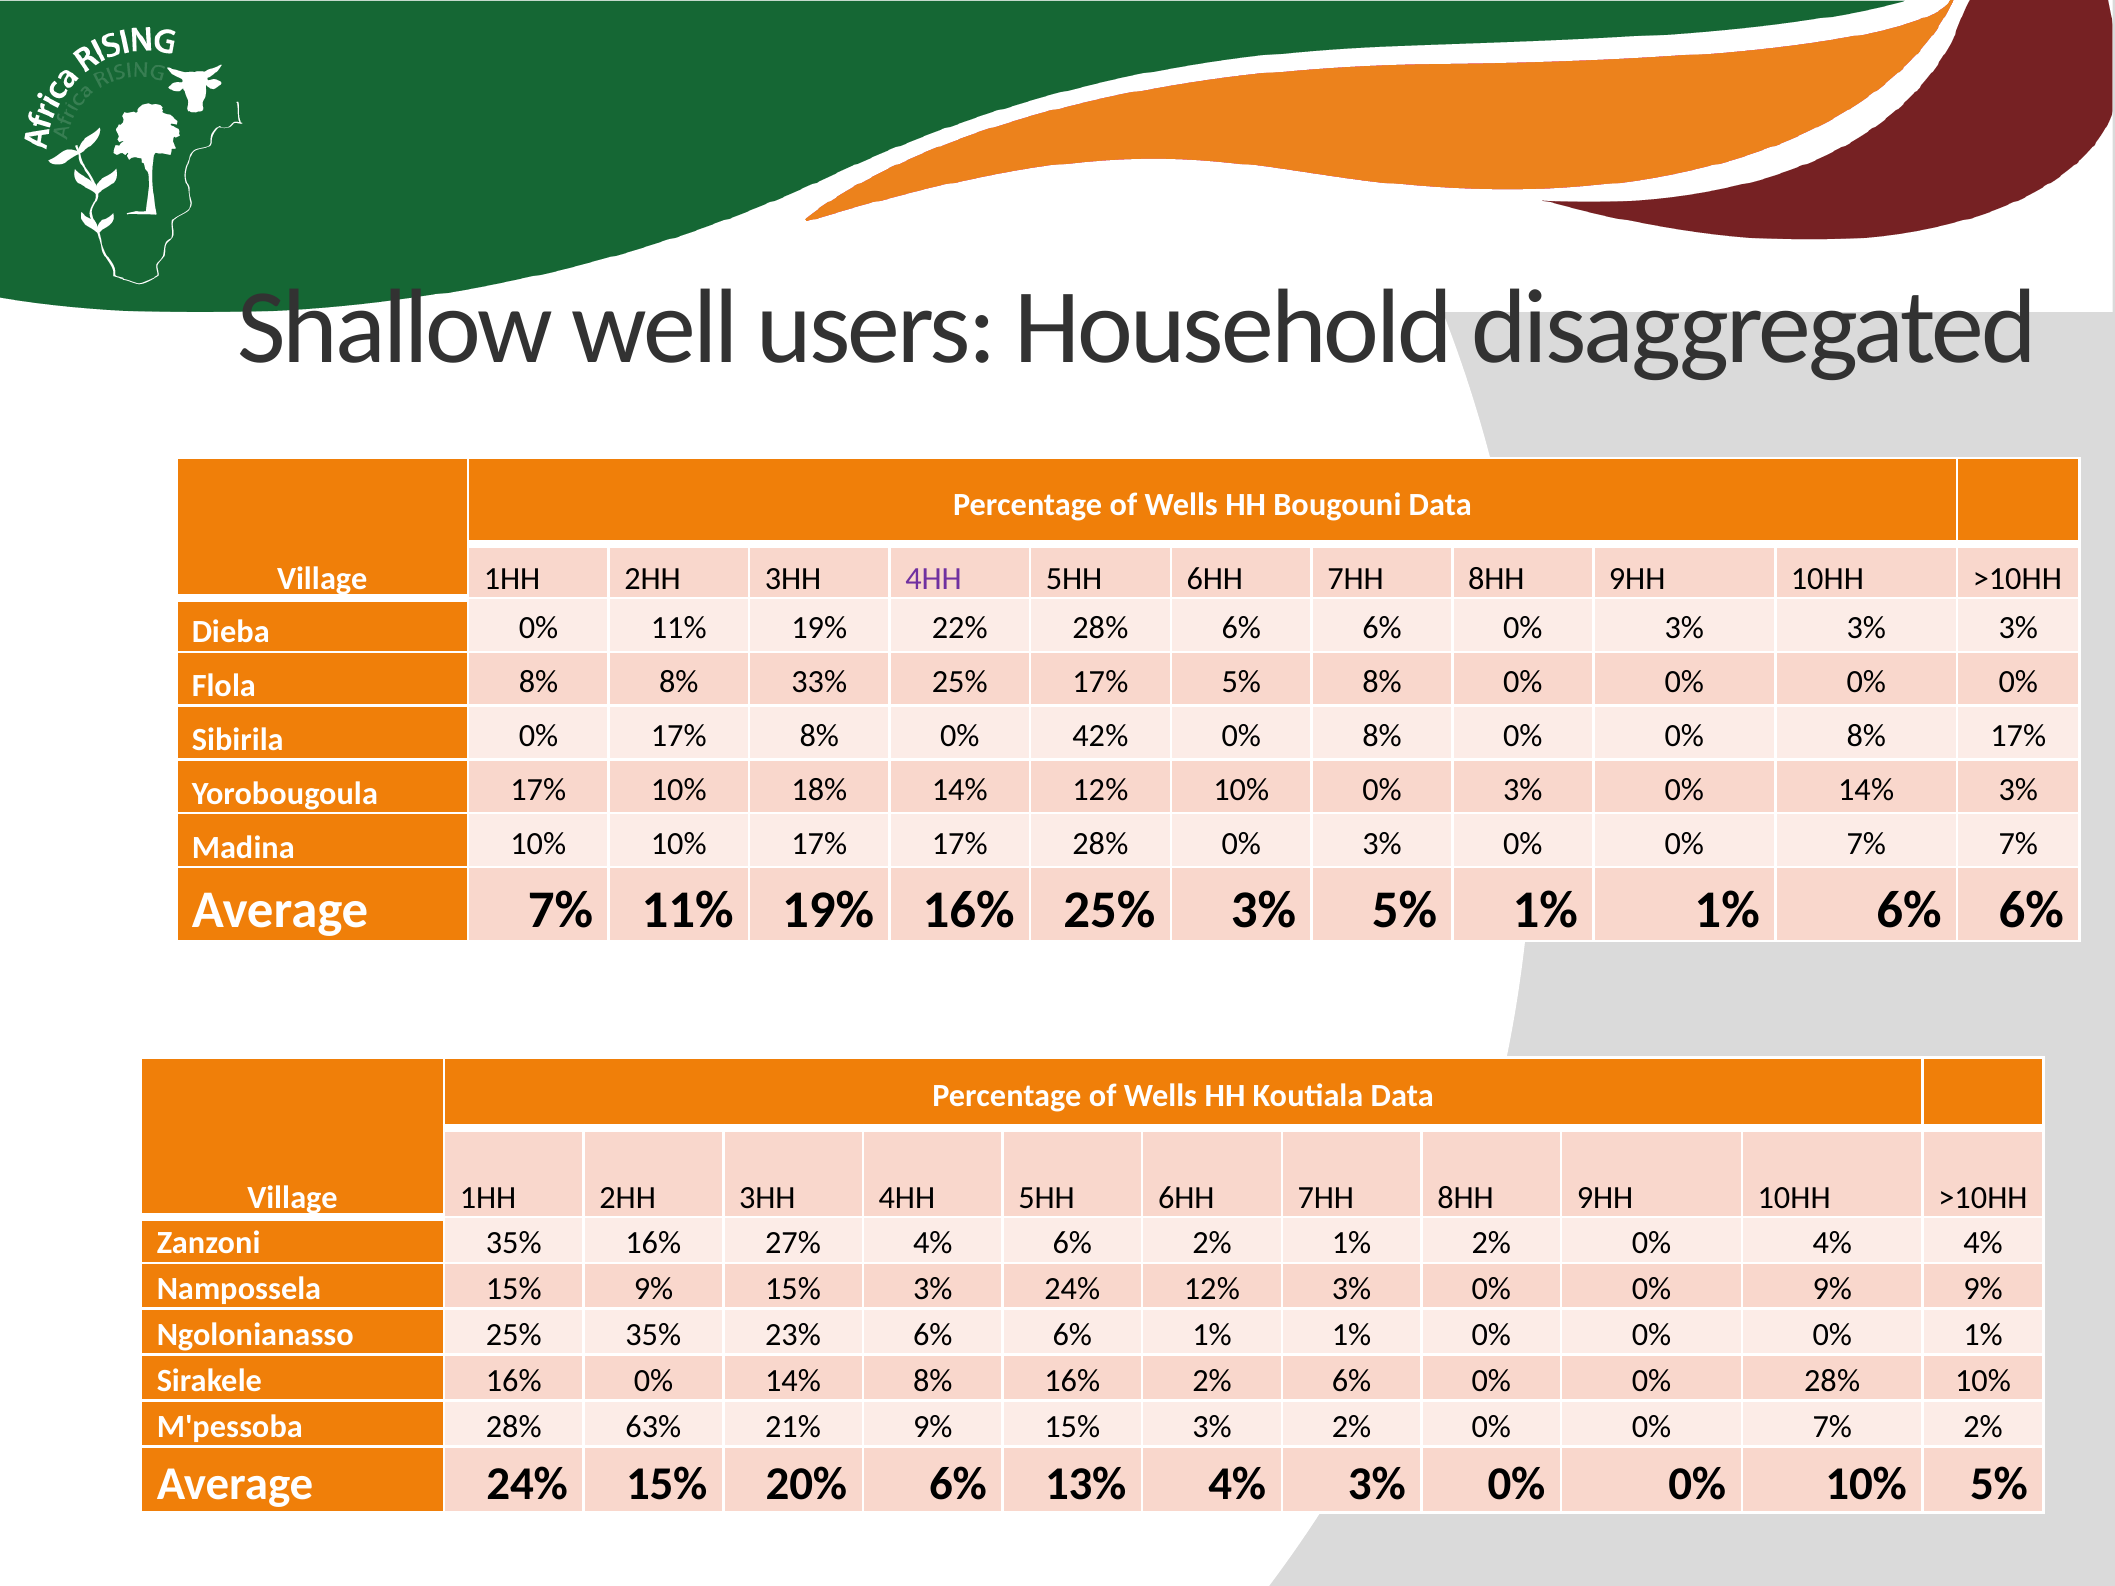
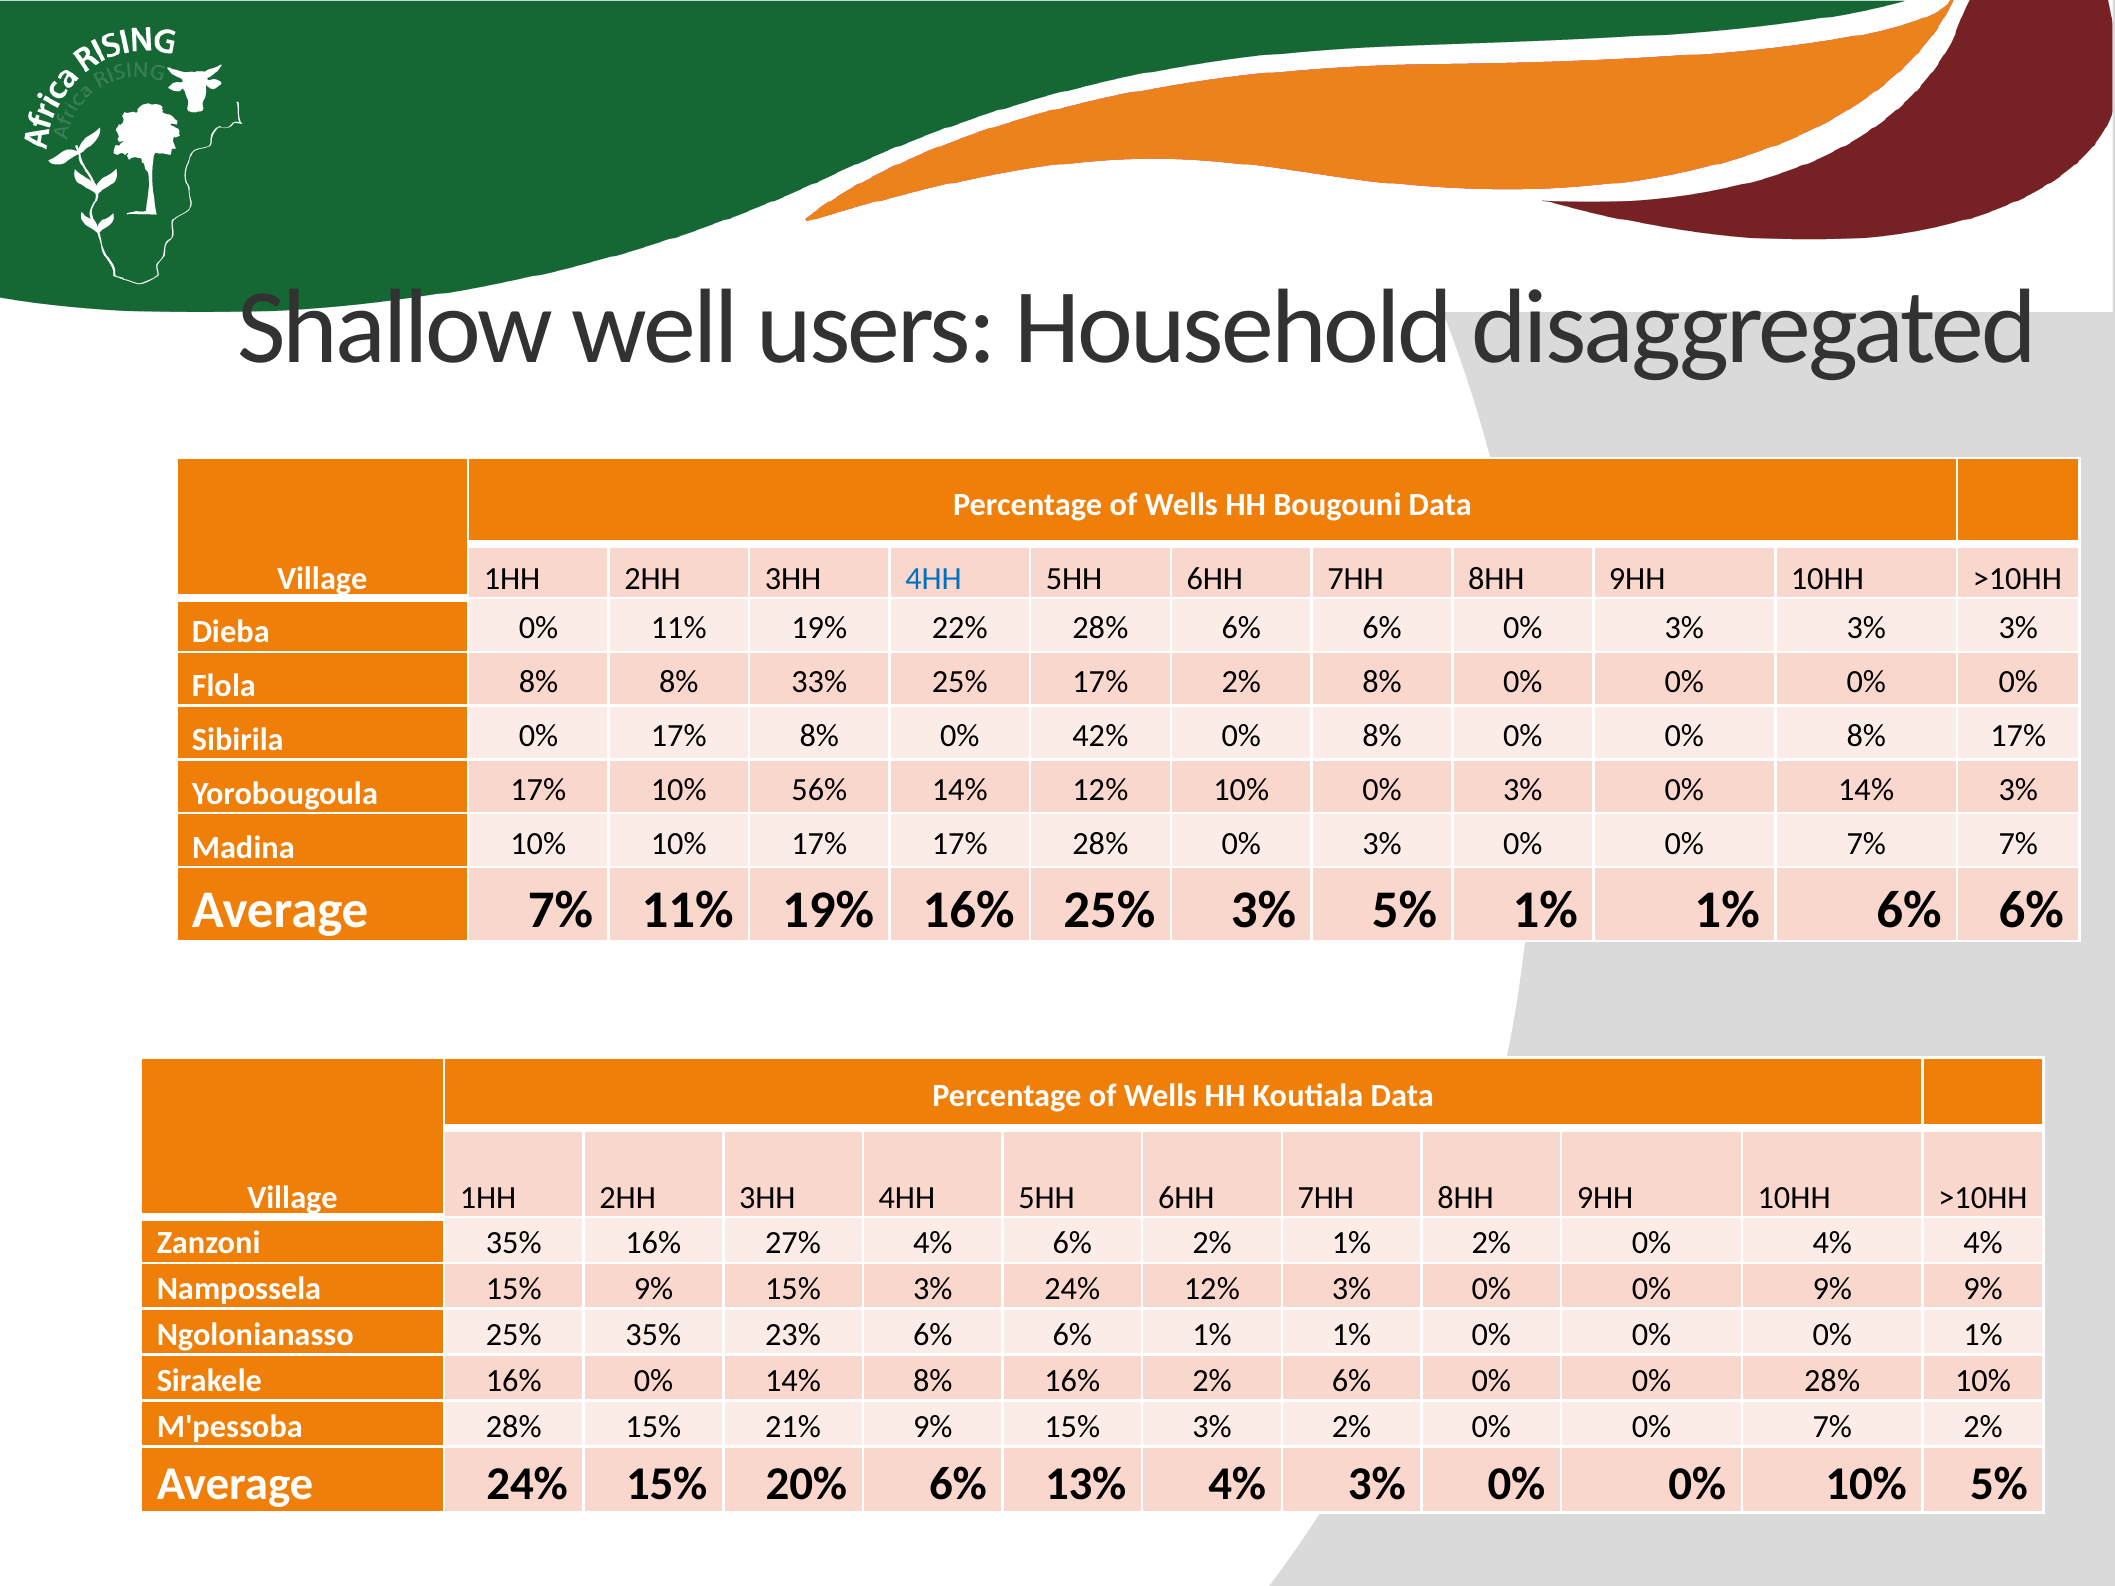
4HH at (934, 579) colour: purple -> blue
17% 5%: 5% -> 2%
18%: 18% -> 56%
28% 63%: 63% -> 15%
